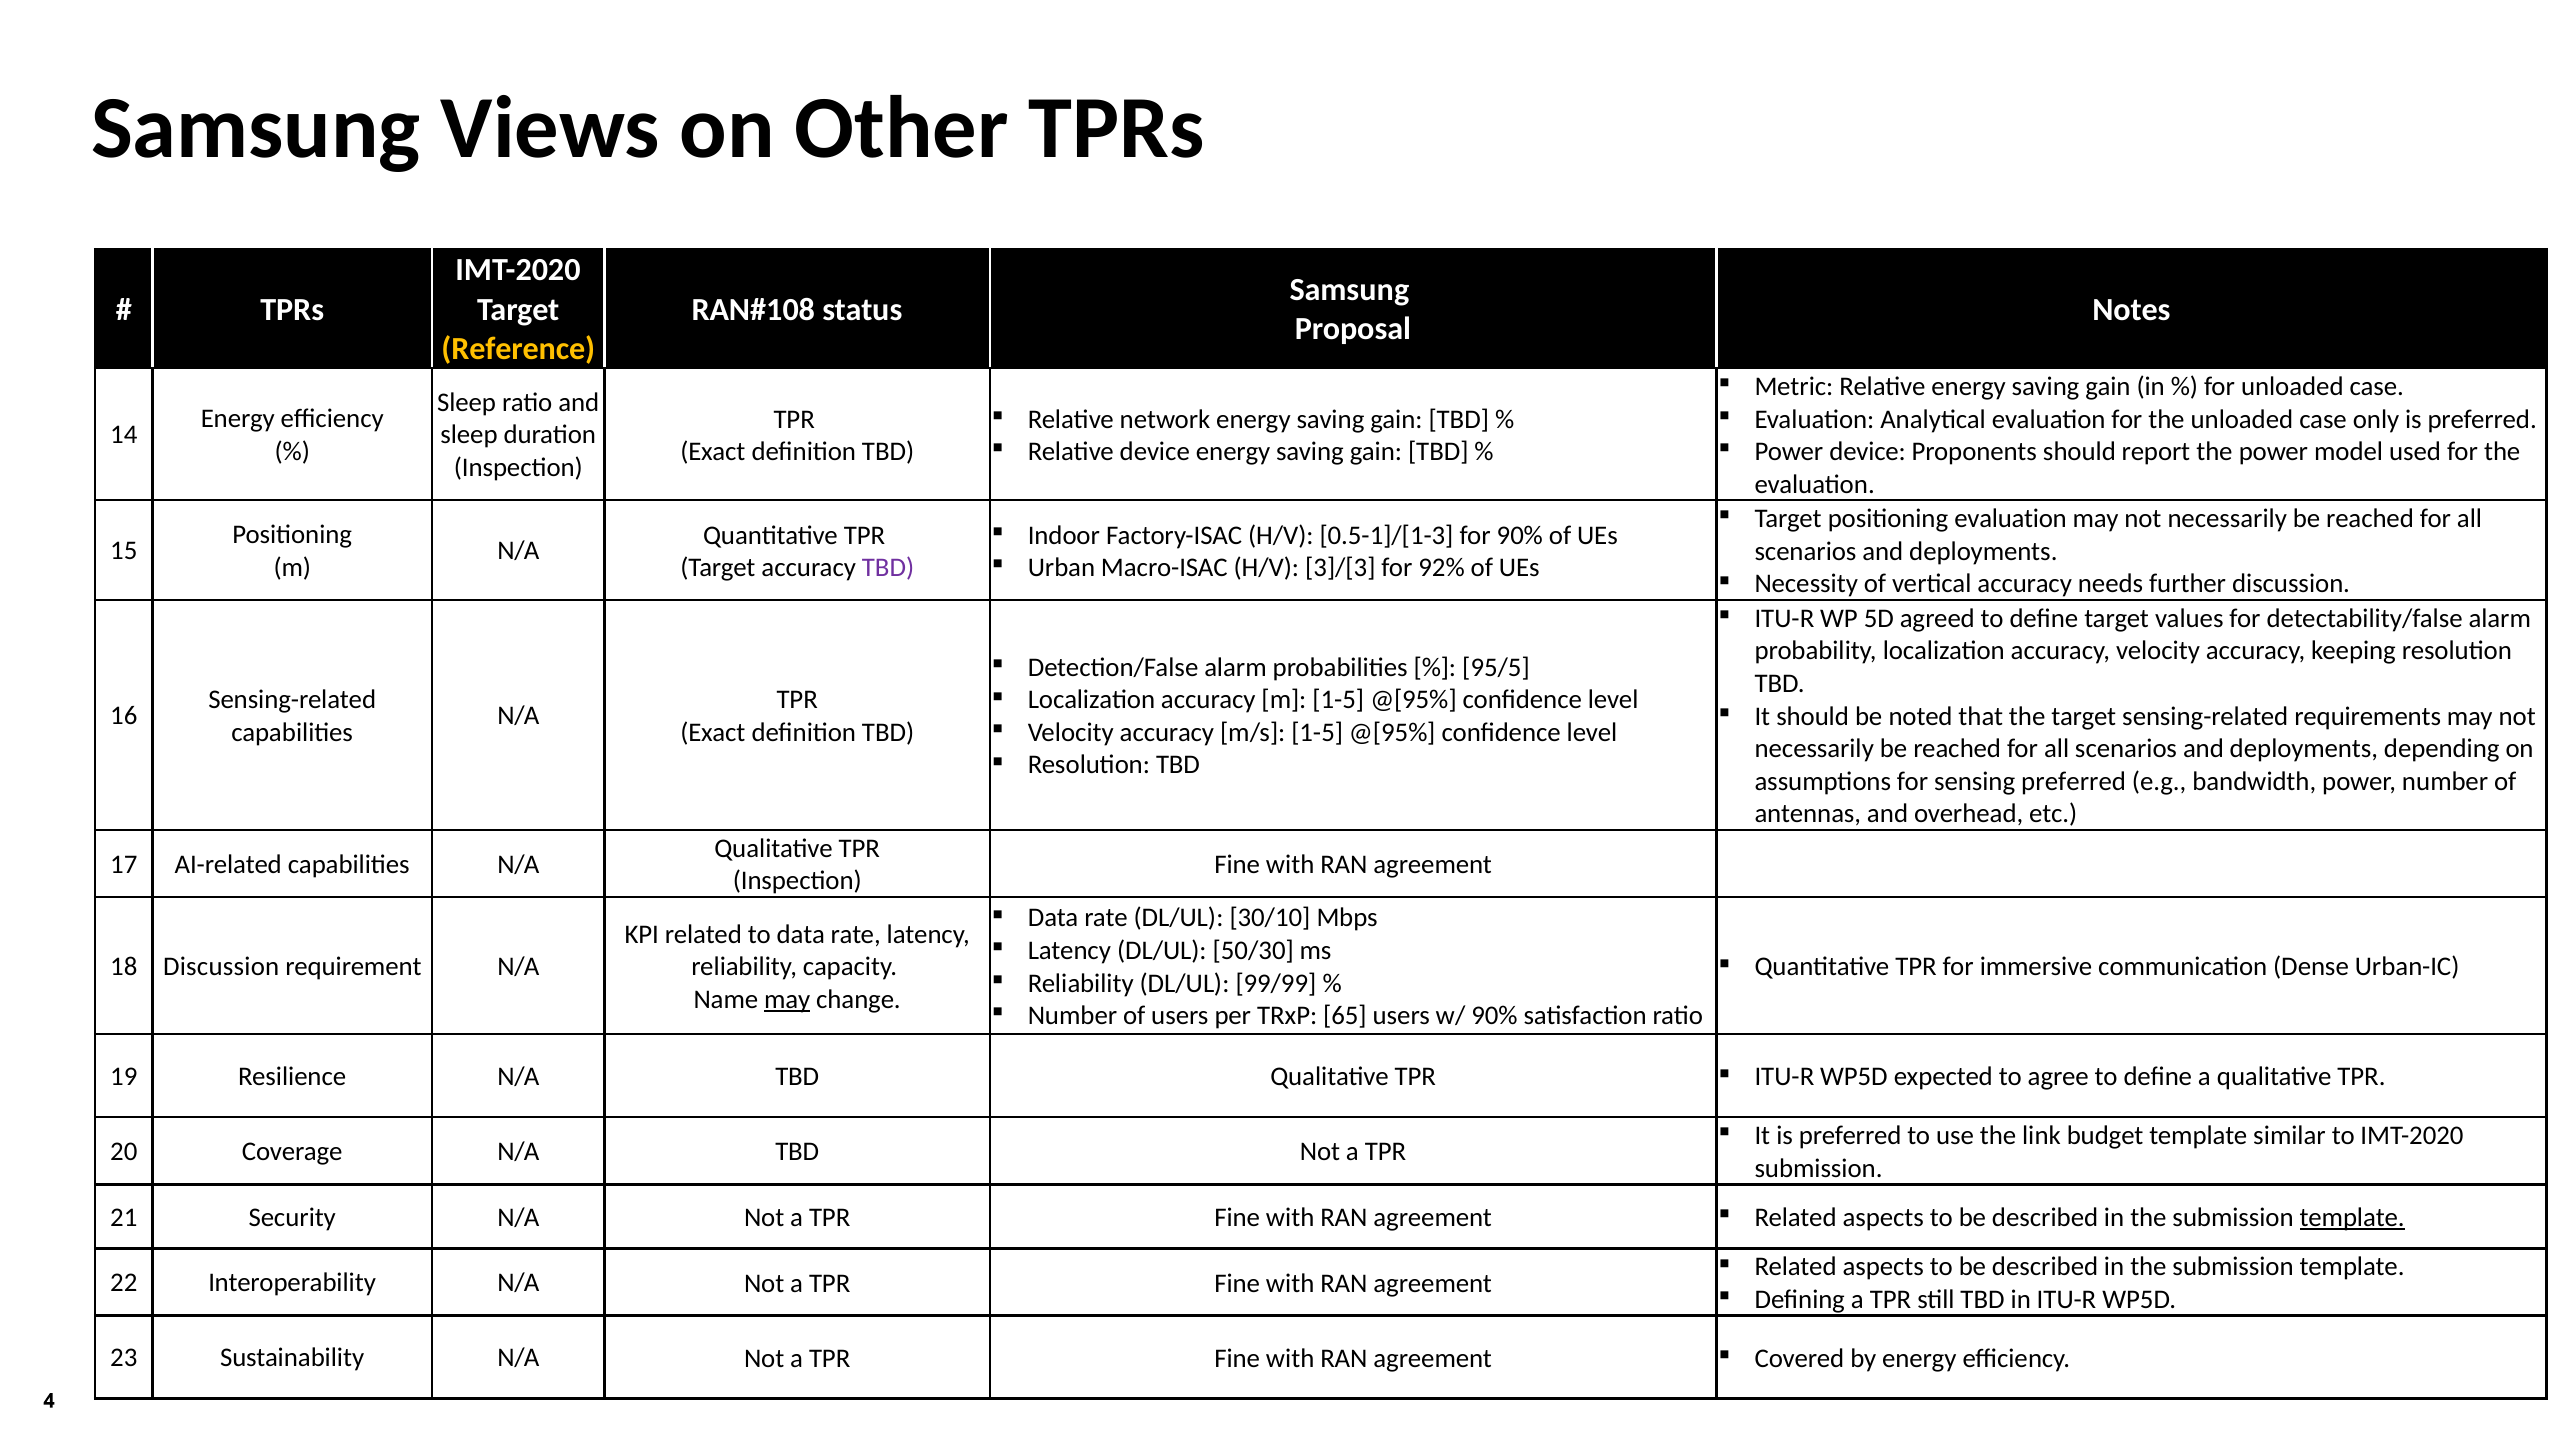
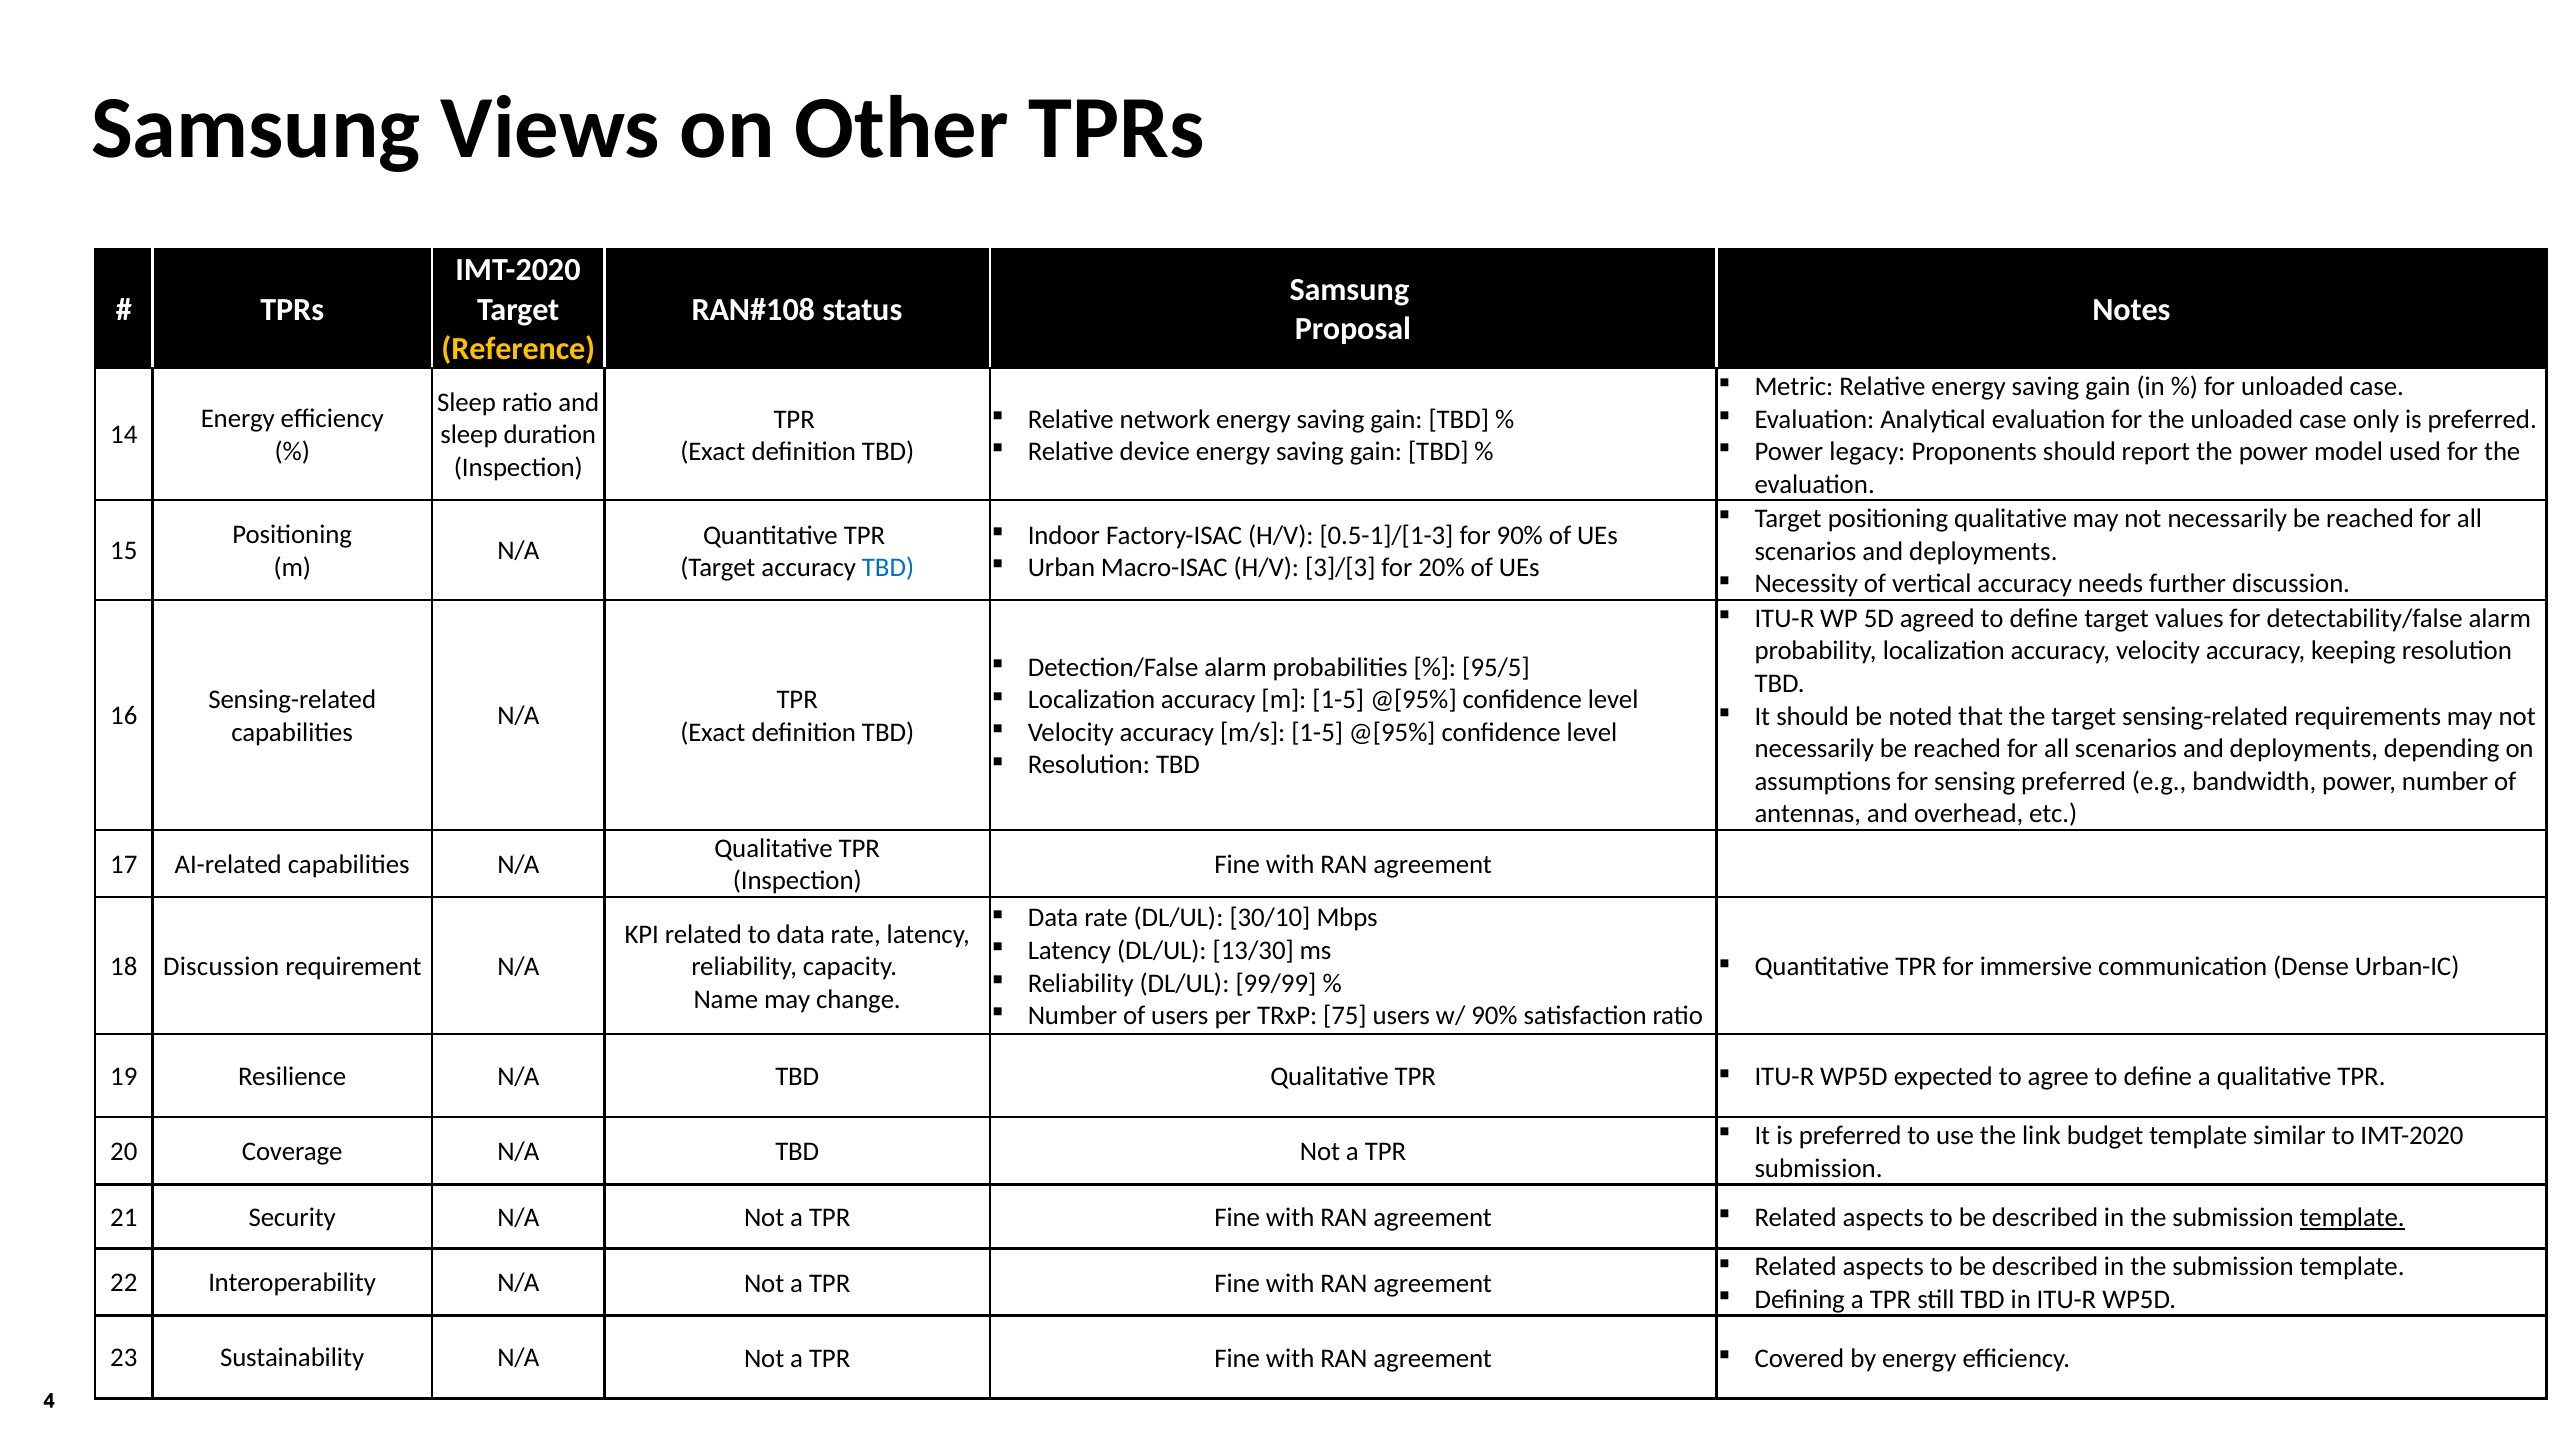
Power device: device -> legacy
positioning evaluation: evaluation -> qualitative
92%: 92% -> 20%
TBD at (888, 568) colour: purple -> blue
50/30: 50/30 -> 13/30
may at (787, 999) underline: present -> none
65: 65 -> 75
